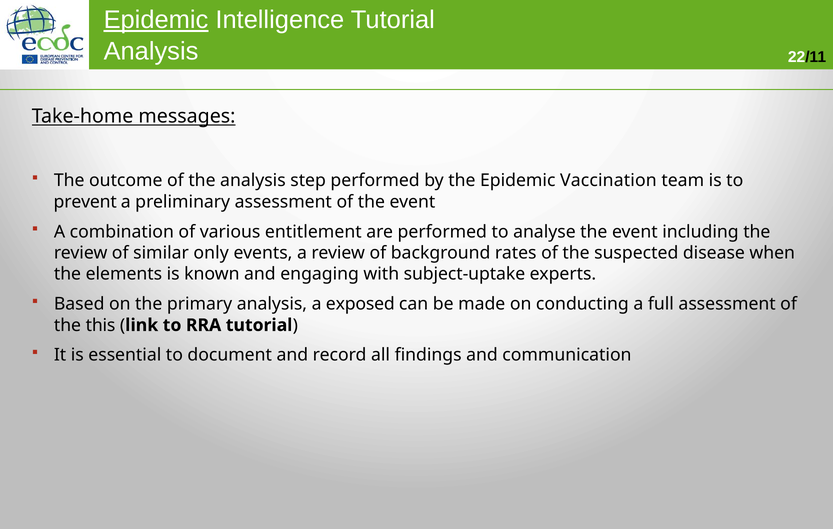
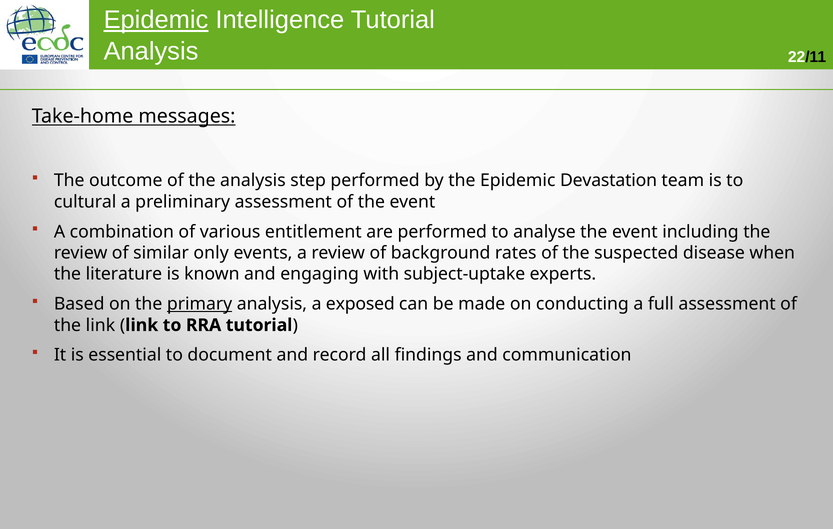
Vaccination: Vaccination -> Devastation
prevent: prevent -> cultural
elements: elements -> literature
primary underline: none -> present
the this: this -> link
